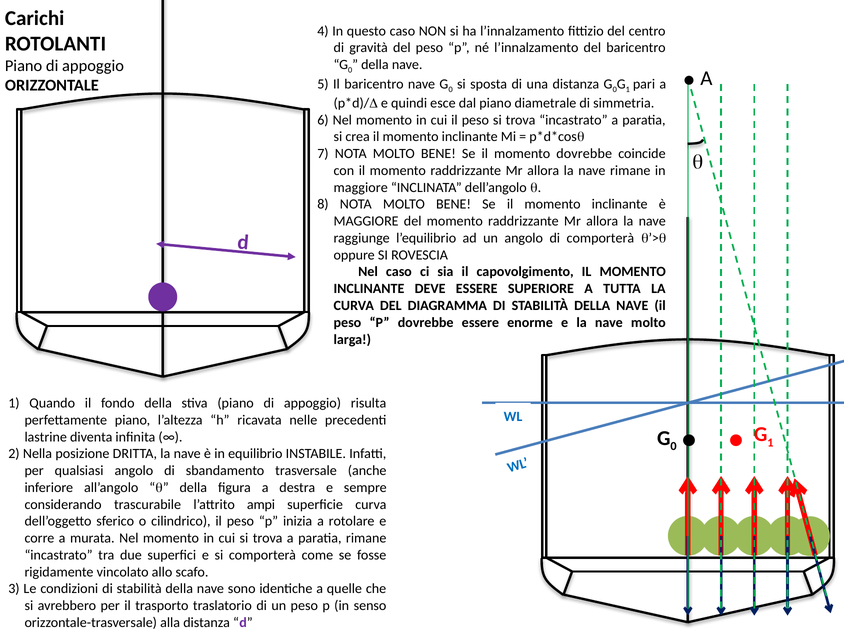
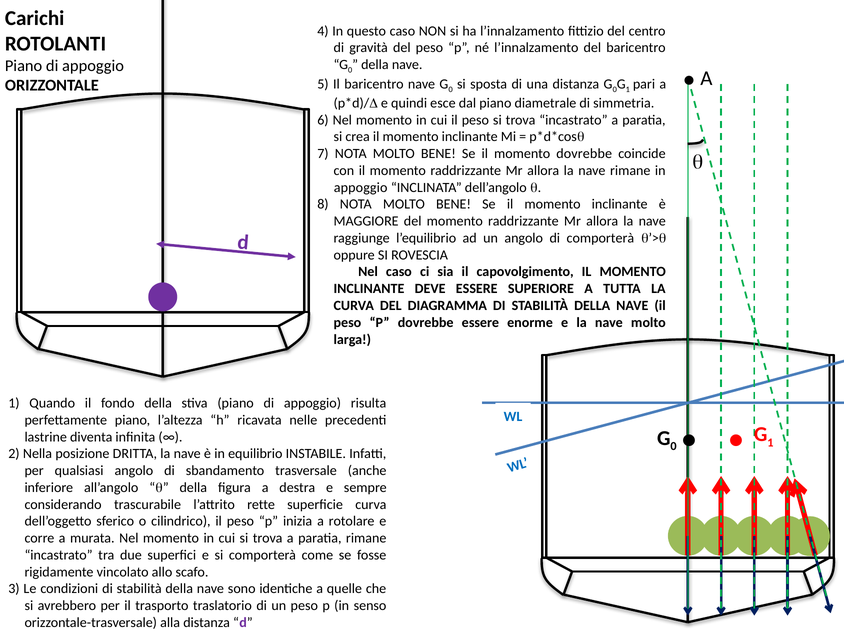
maggiore at (361, 187): maggiore -> appoggio
ampi: ampi -> rette
